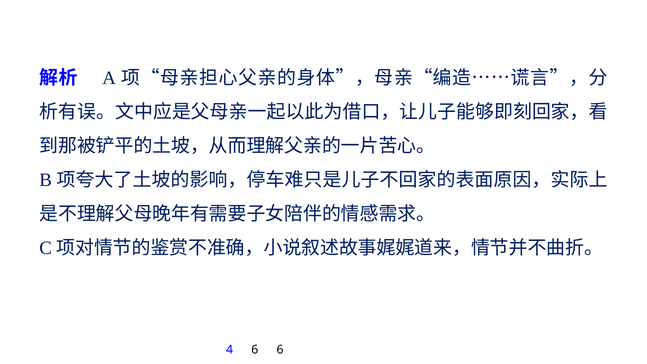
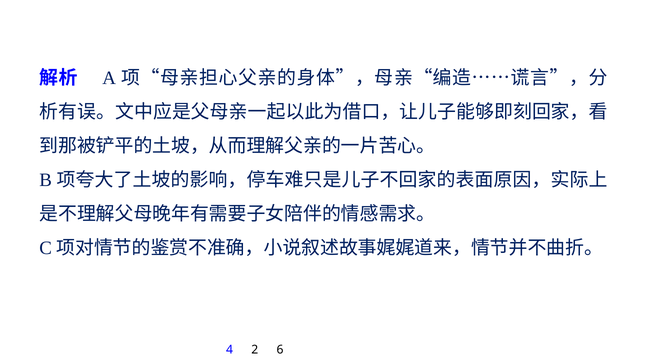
4 6: 6 -> 2
